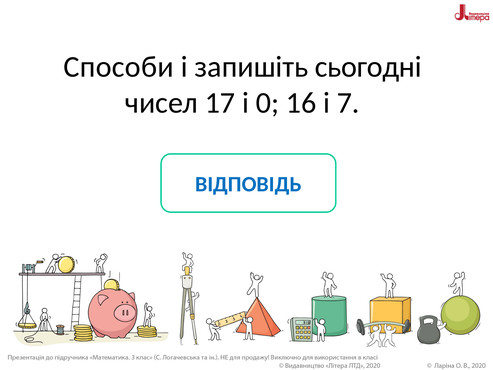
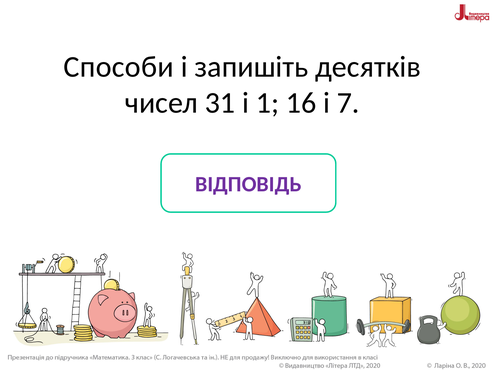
сьогодні: сьогодні -> десятків
17: 17 -> 31
0: 0 -> 1
ВІДПОВІДЬ colour: blue -> purple
